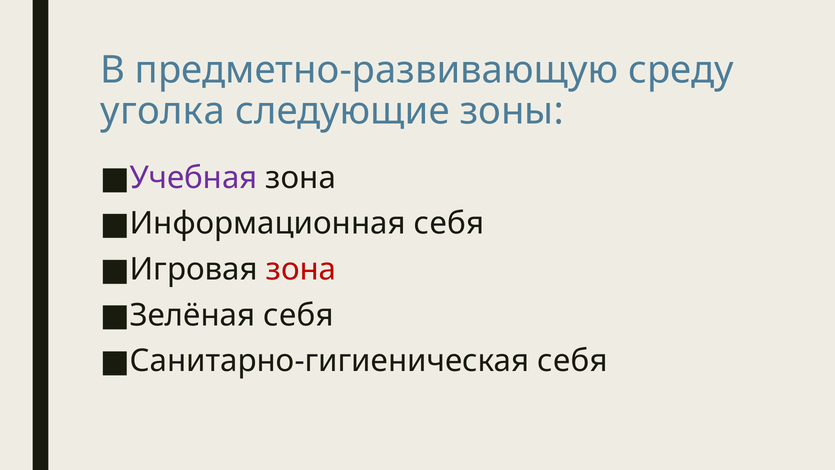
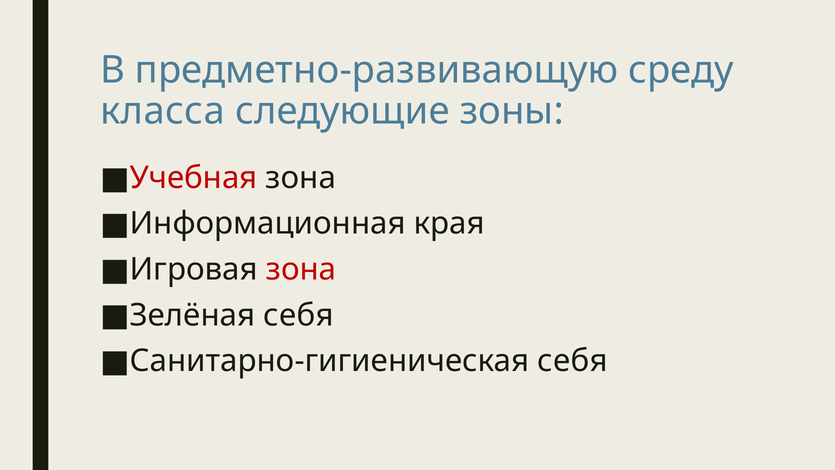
уголка: уголка -> класса
Учебная colour: purple -> red
Информационная себя: себя -> края
